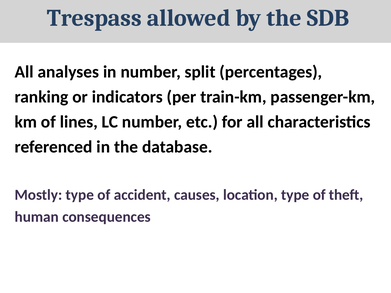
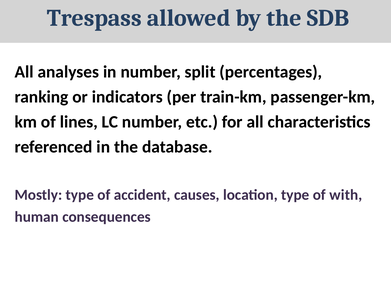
theft: theft -> with
